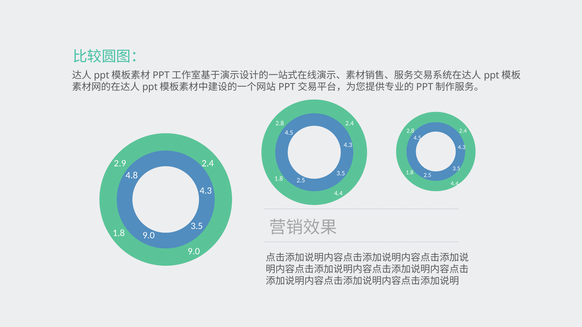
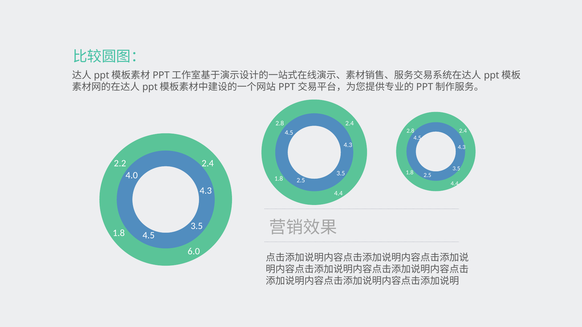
2.9: 2.9 -> 2.2
4.8: 4.8 -> 4.0
9.0 at (149, 235): 9.0 -> 4.5
9.0 at (194, 252): 9.0 -> 6.0
